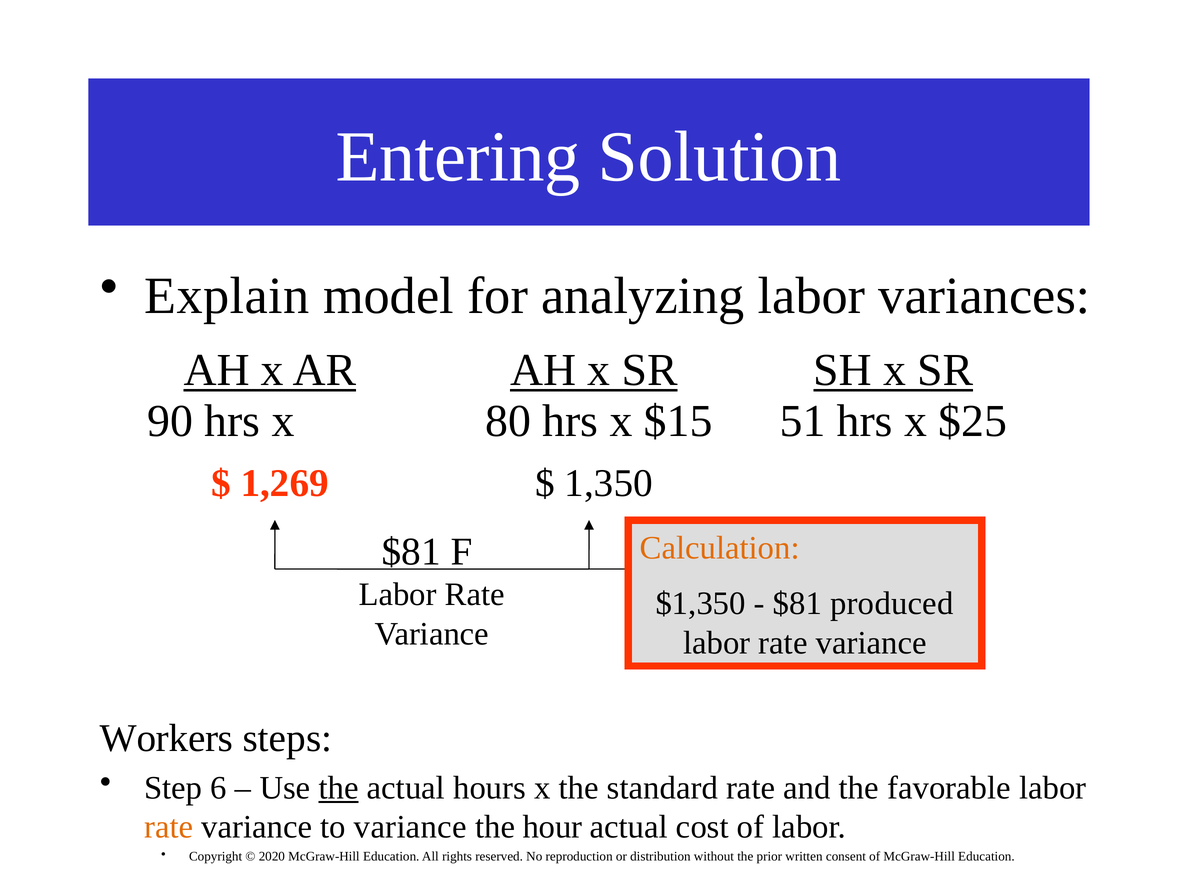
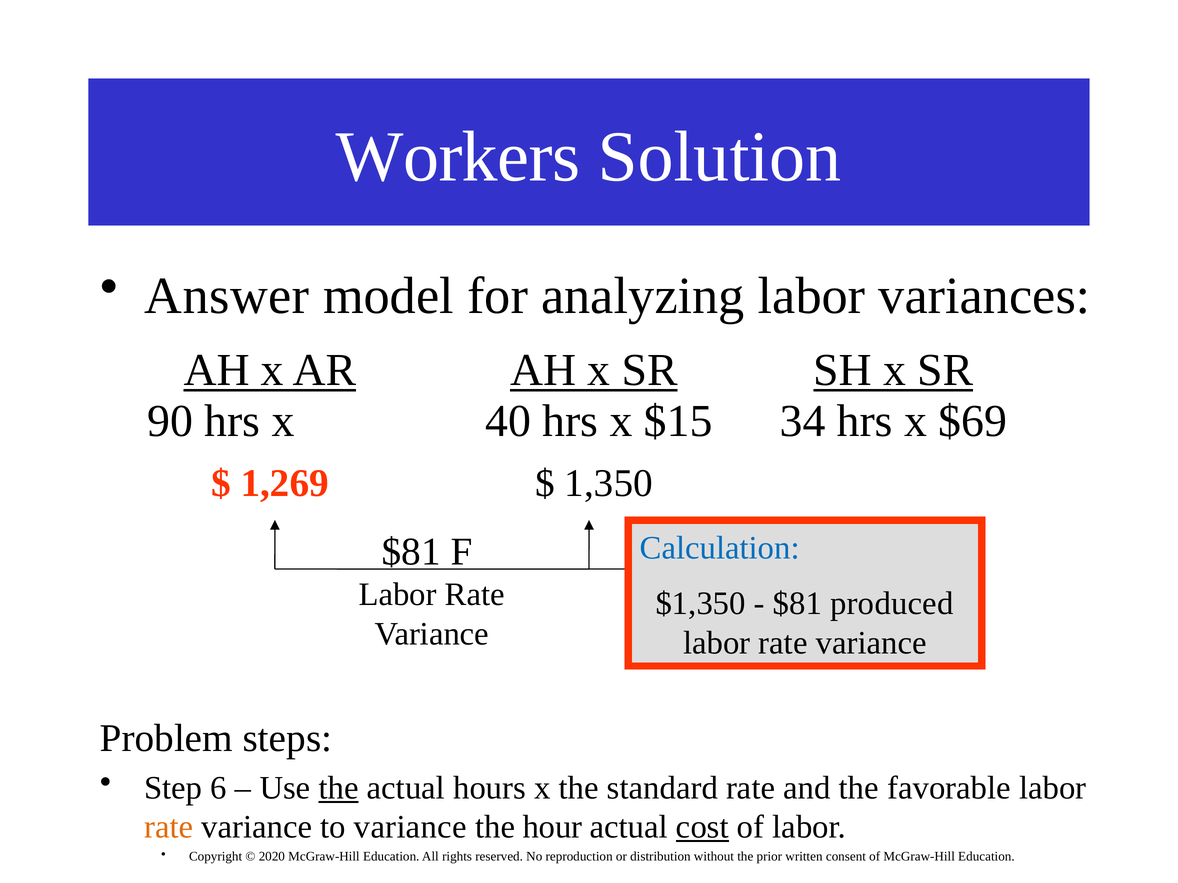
Entering: Entering -> Workers
Explain: Explain -> Answer
80: 80 -> 40
51: 51 -> 34
$25: $25 -> $69
Calculation colour: orange -> blue
Workers: Workers -> Problem
cost underline: none -> present
